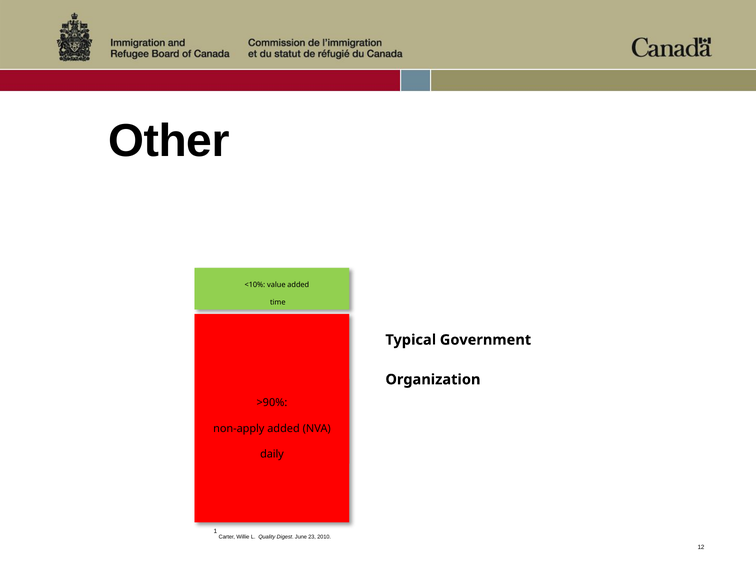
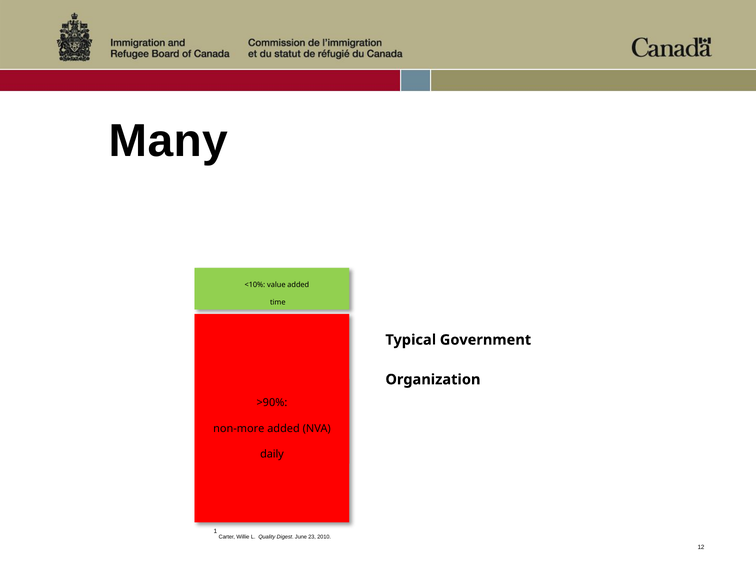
Other: Other -> Many
non-apply: non-apply -> non-more
